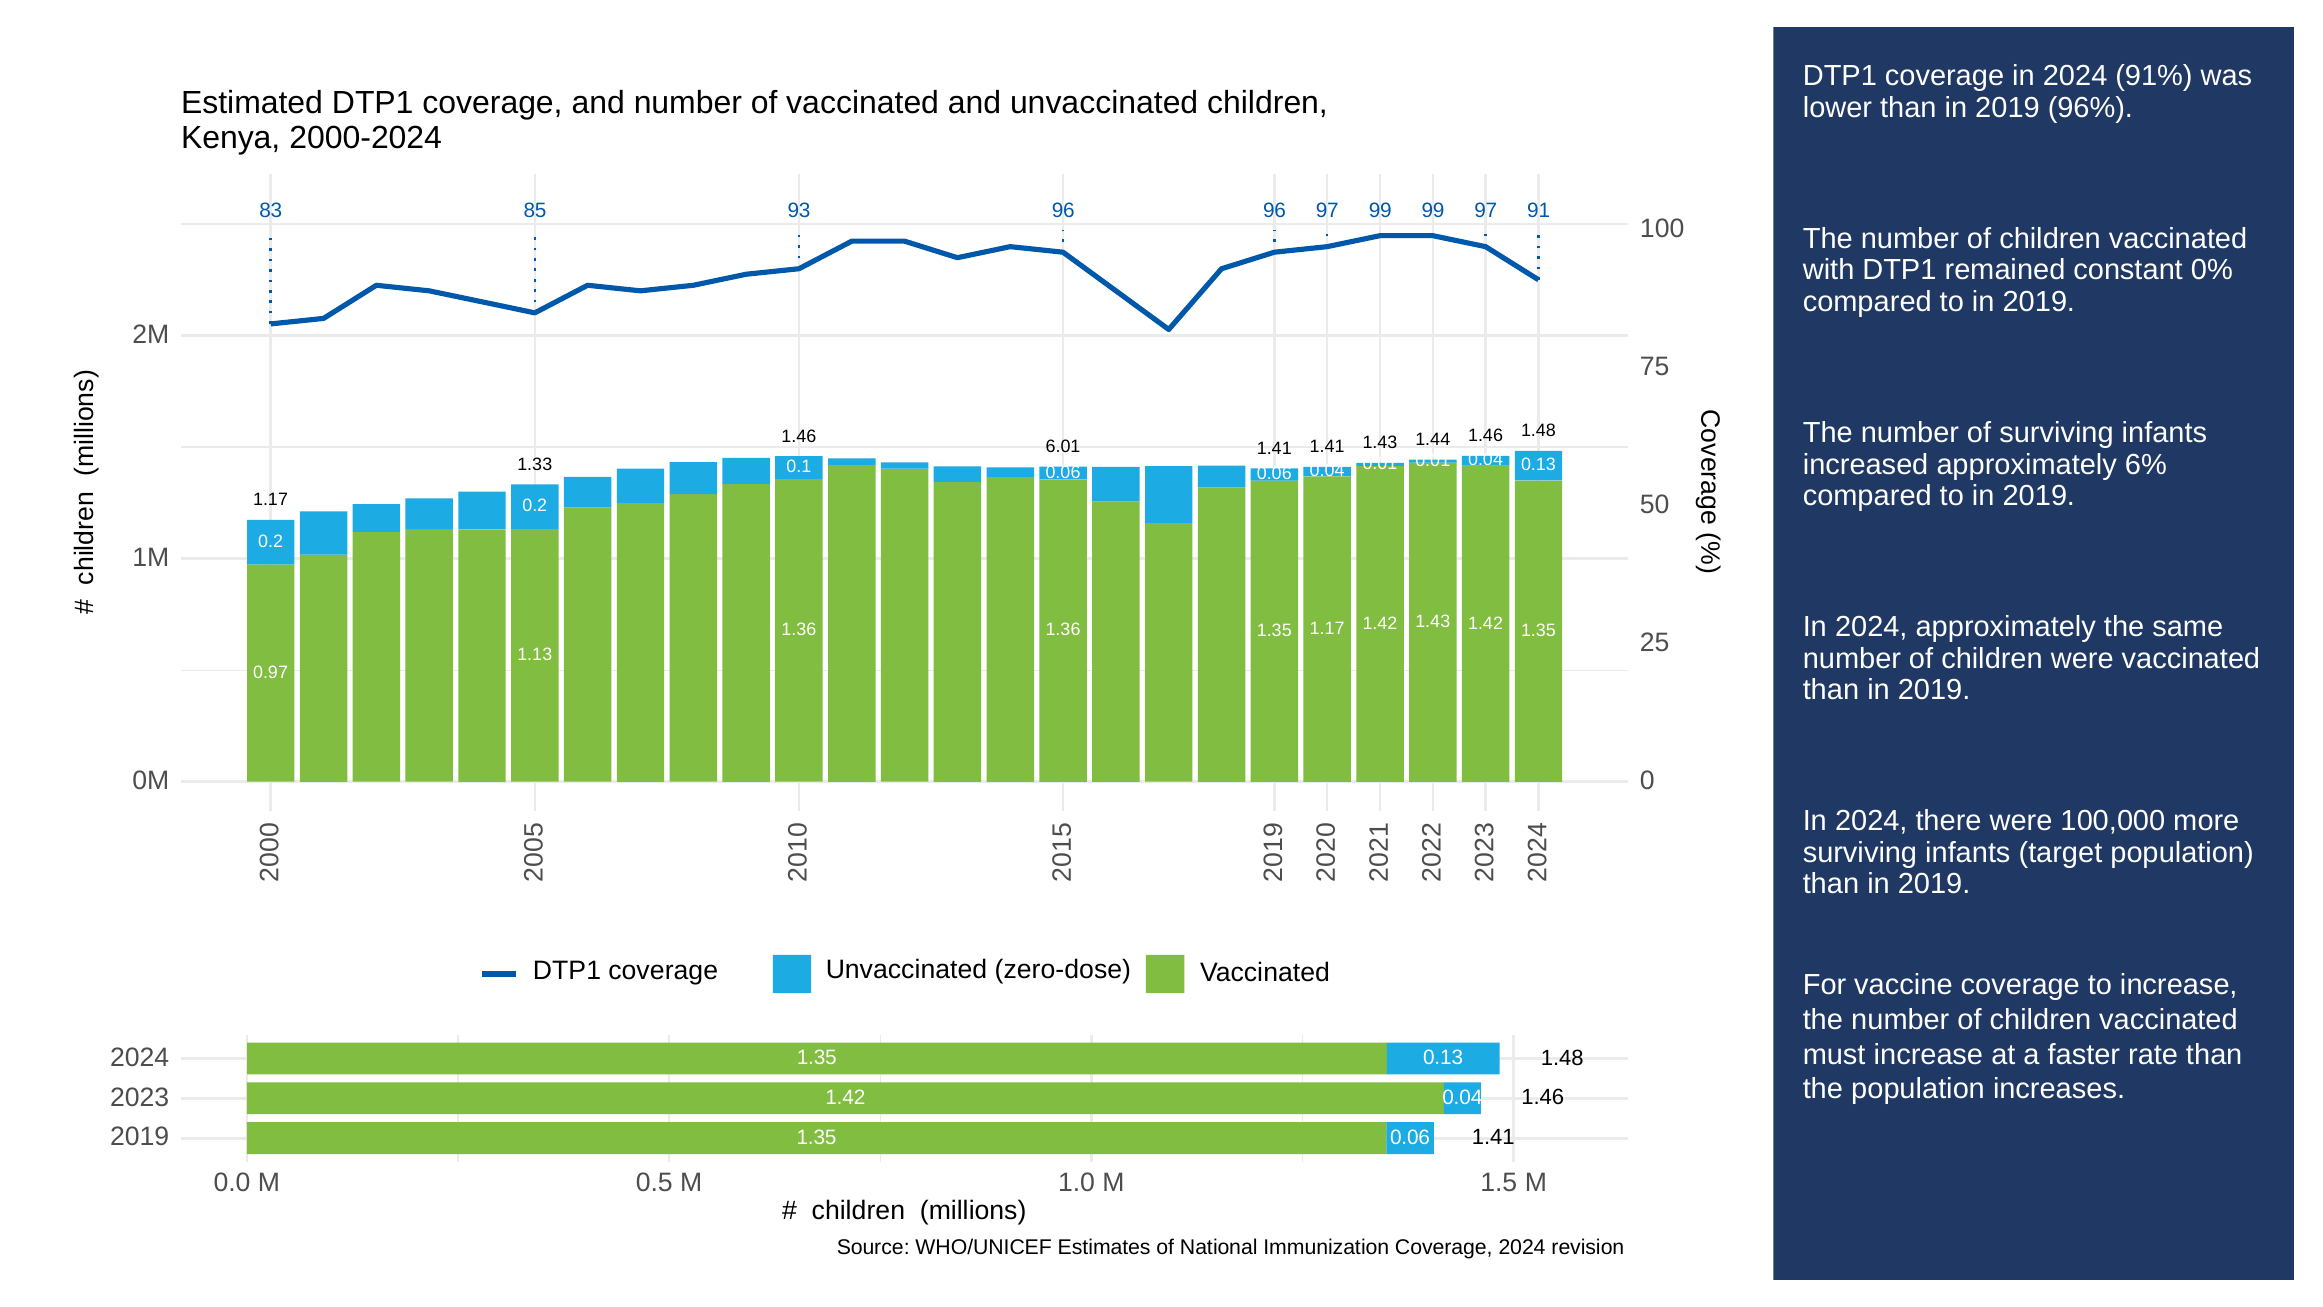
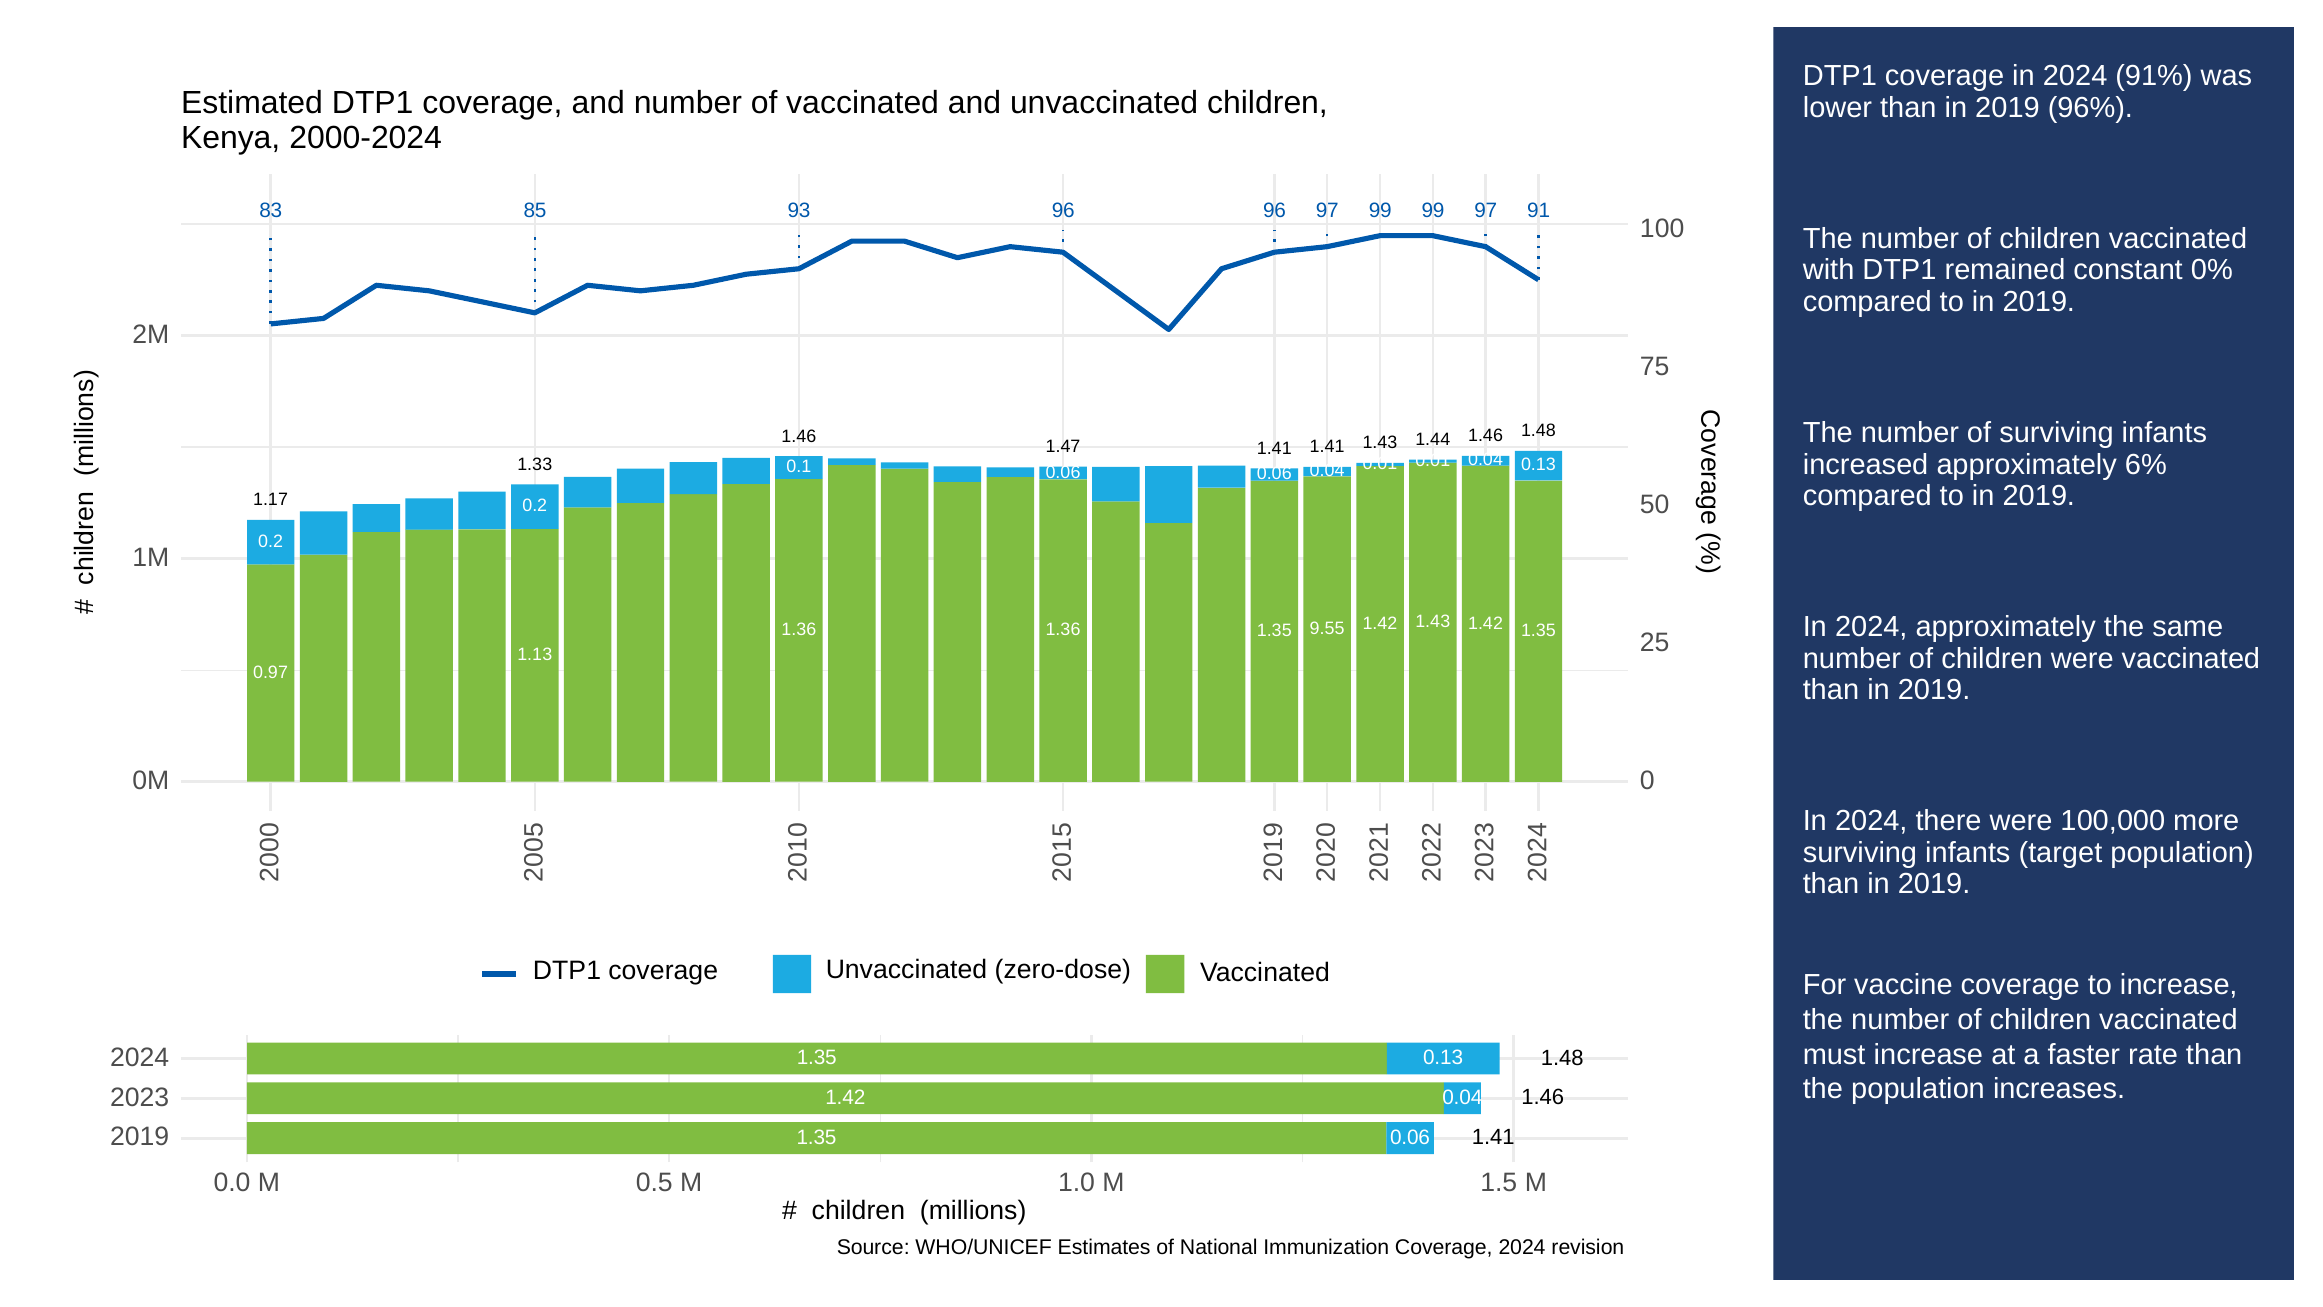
6.01: 6.01 -> 1.47
1.17 at (1327, 628): 1.17 -> 9.55
